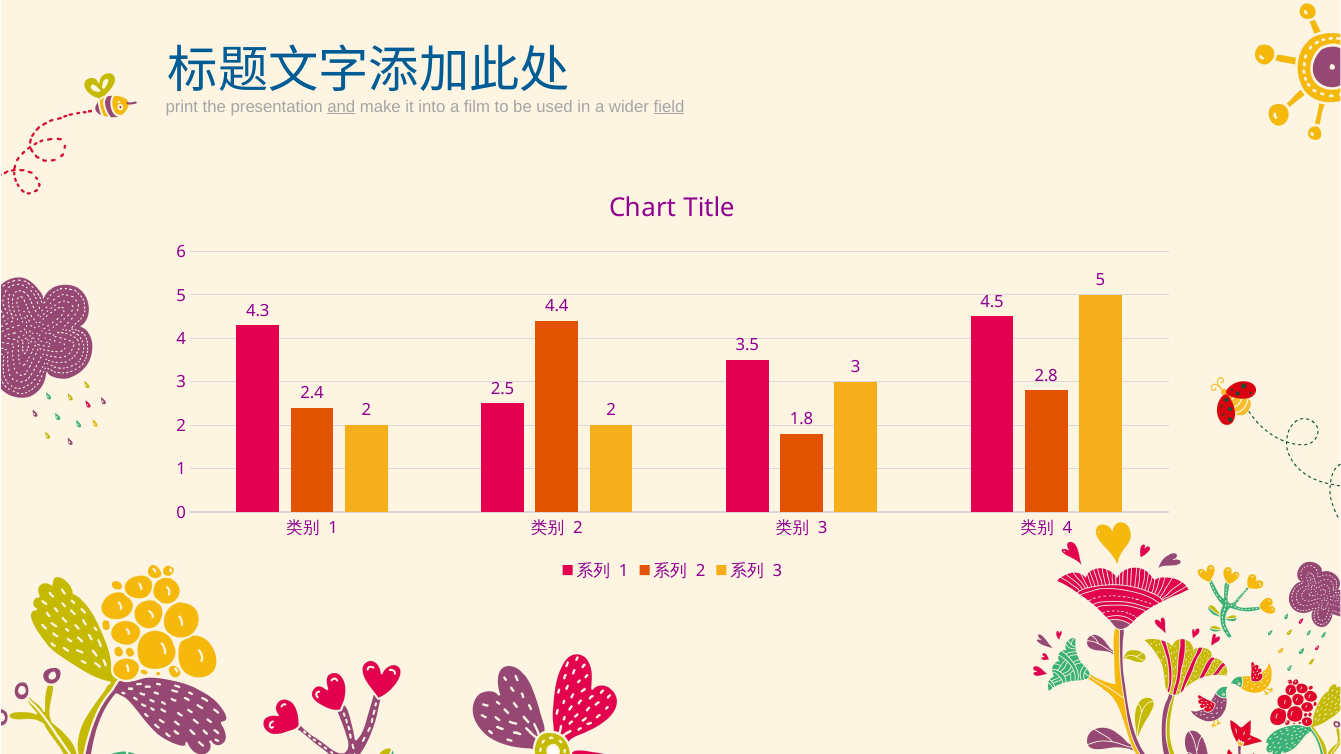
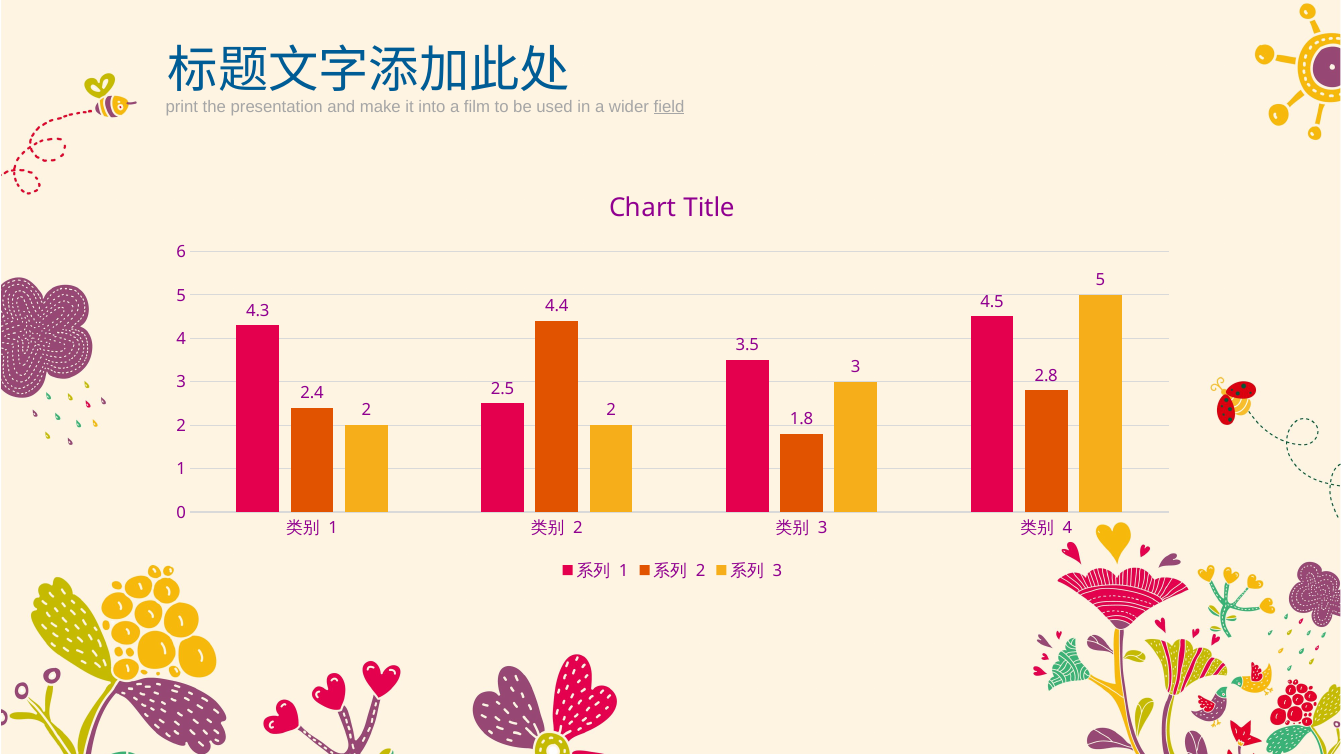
and underline: present -> none
